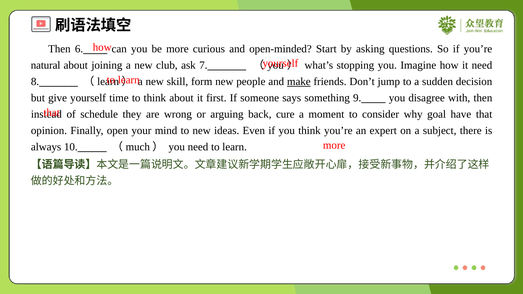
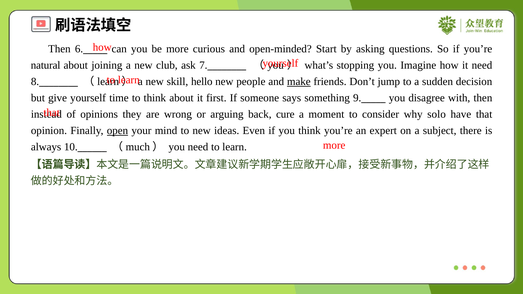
form: form -> hello
schedule: schedule -> opinions
goal: goal -> solo
open underline: none -> present
